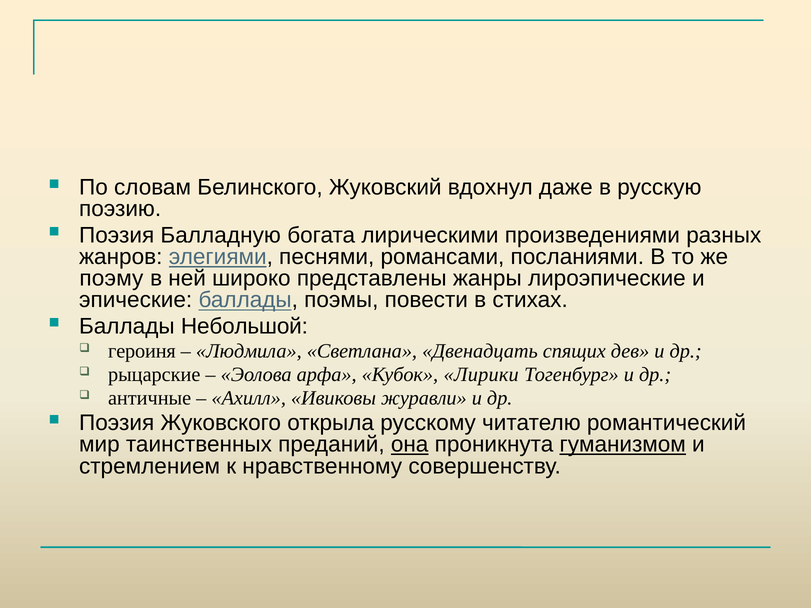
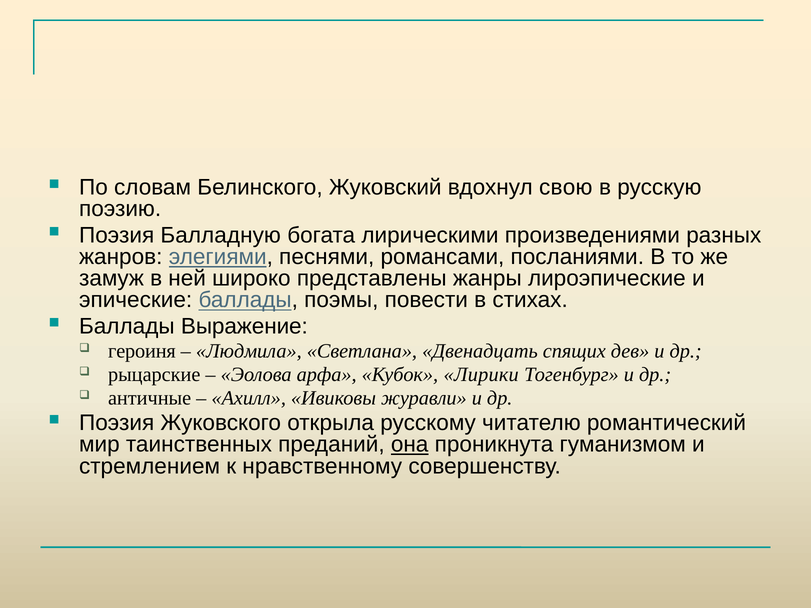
даже: даже -> свою
поэму: поэму -> замуж
Небольшой: Небольшой -> Выражение
гуманизмом underline: present -> none
